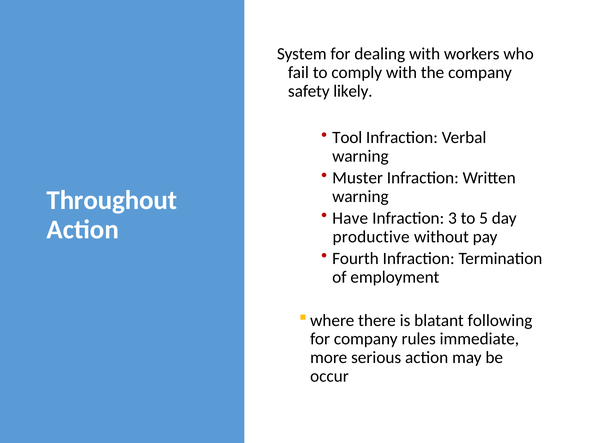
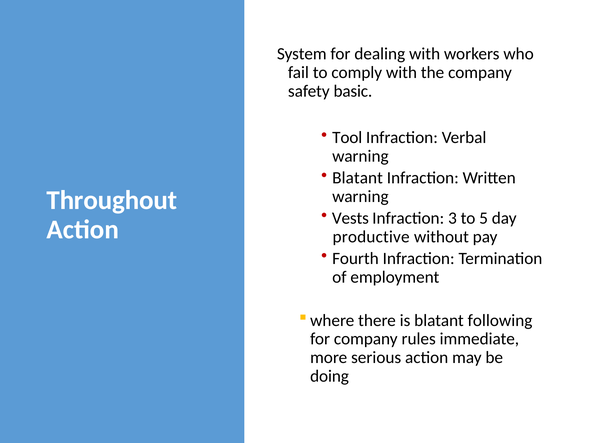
likely: likely -> basic
Muster at (358, 178): Muster -> Blatant
Have: Have -> Vests
occur: occur -> doing
